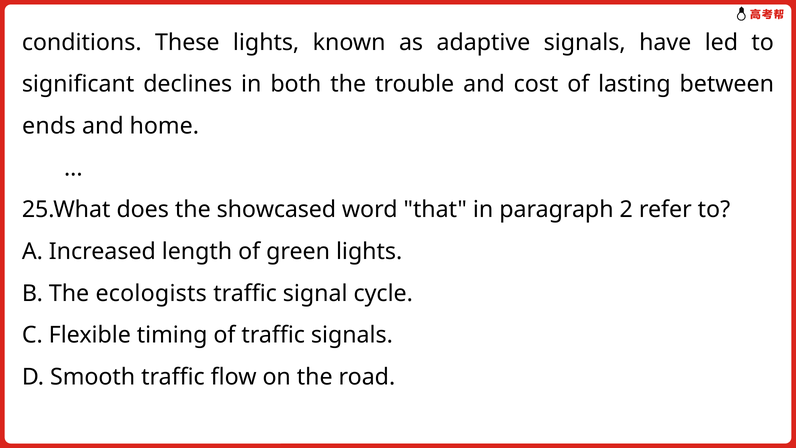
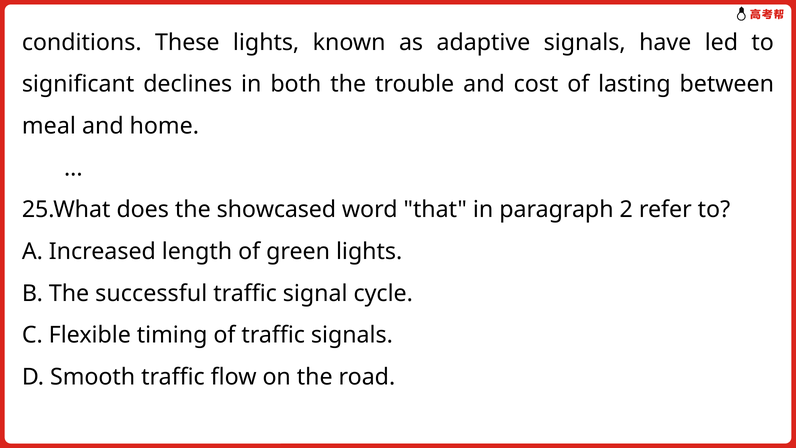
ends: ends -> meal
ecologists: ecologists -> successful
